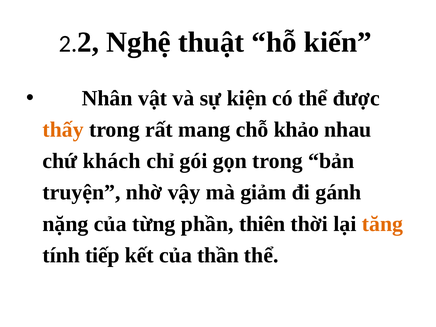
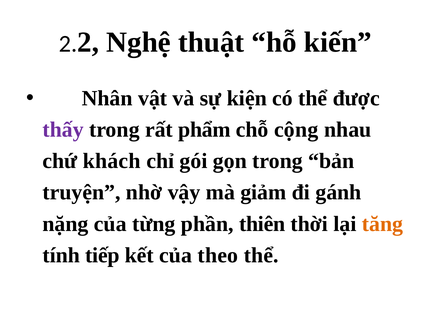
thấy colour: orange -> purple
mang: mang -> phẩm
khảo: khảo -> cộng
thần: thần -> theo
